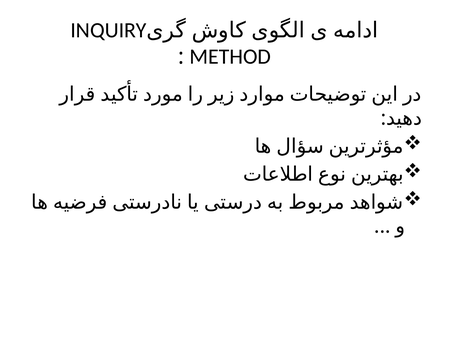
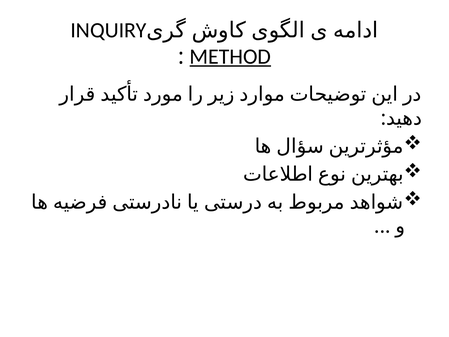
METHOD underline: none -> present
